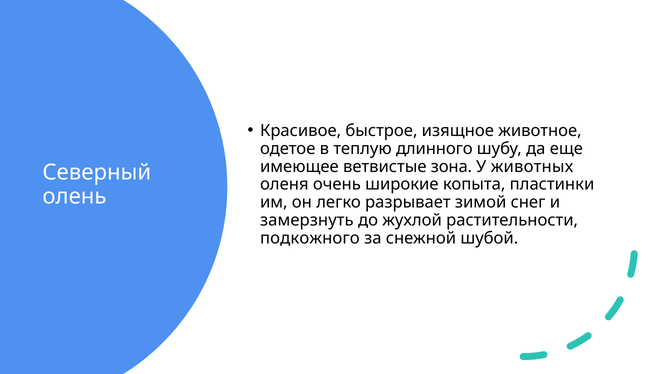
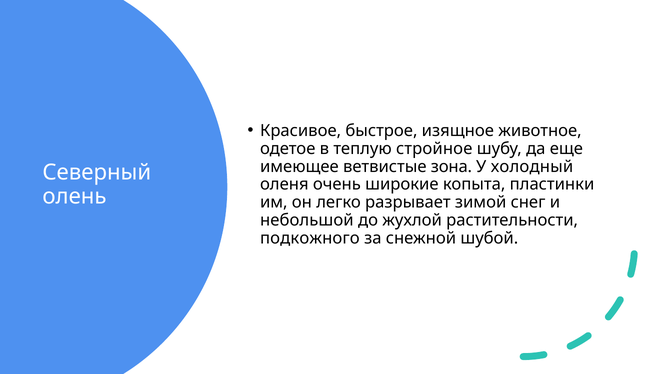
длинного: длинного -> стройное
животных: животных -> холодный
замерзнуть: замерзнуть -> небольшой
